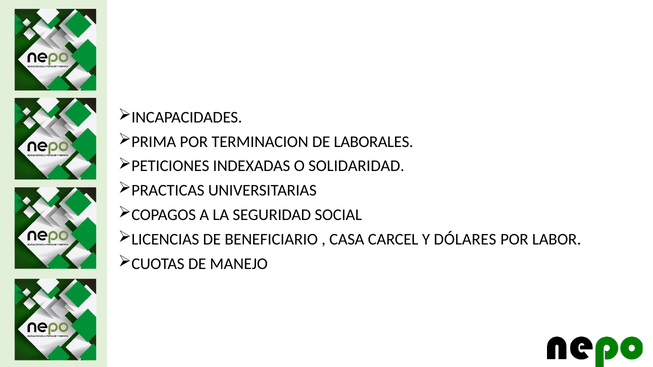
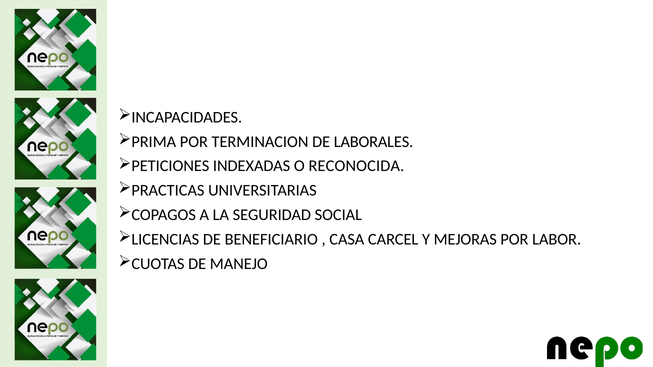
SOLIDARIDAD: SOLIDARIDAD -> RECONOCIDA
DÓLARES: DÓLARES -> MEJORAS
